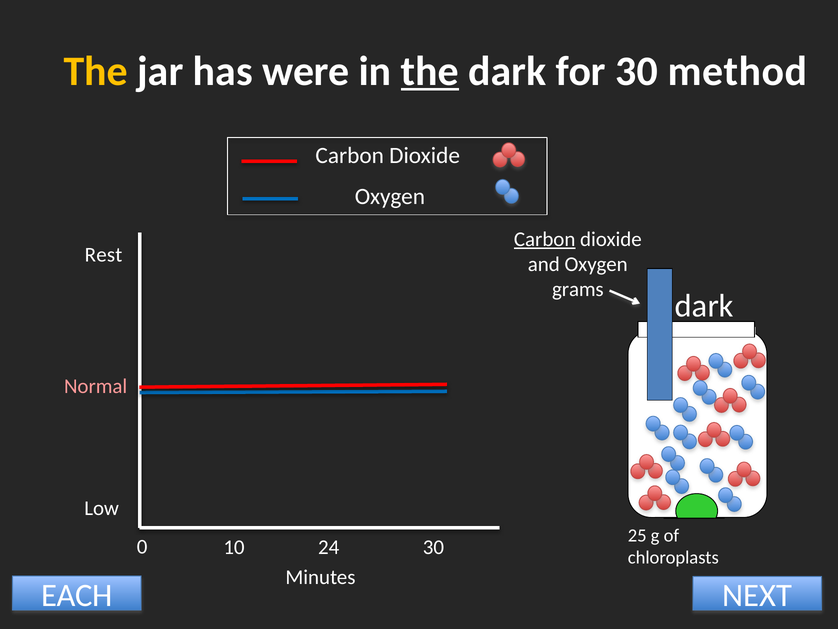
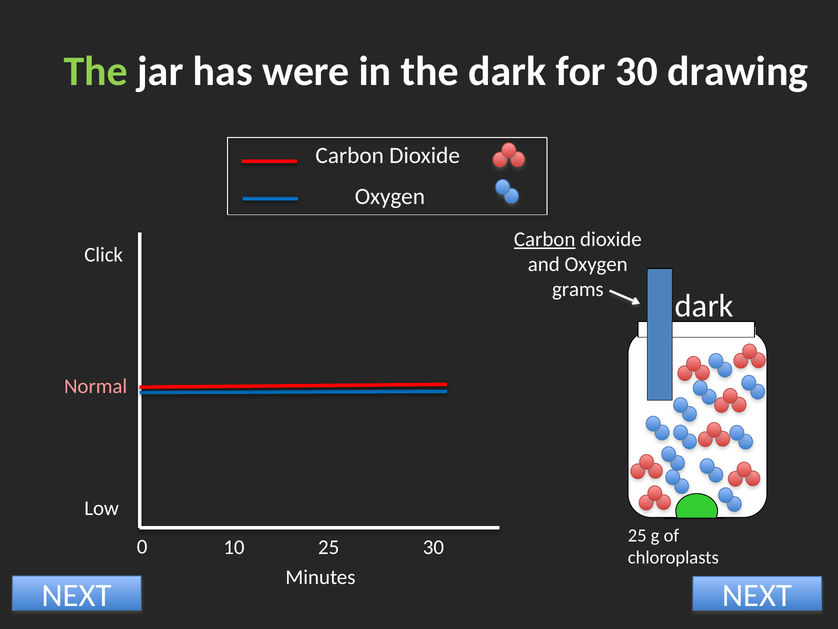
The at (96, 71) colour: yellow -> light green
the at (430, 71) underline: present -> none
method: method -> drawing
Rest: Rest -> Click
10 24: 24 -> 25
EACH at (77, 595): EACH -> NEXT
